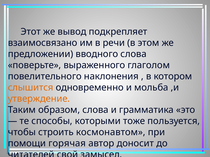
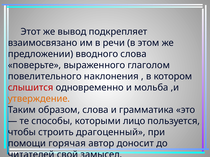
слышится colour: orange -> red
тоже: тоже -> лицо
космонавтом: космонавтом -> драгоценный
